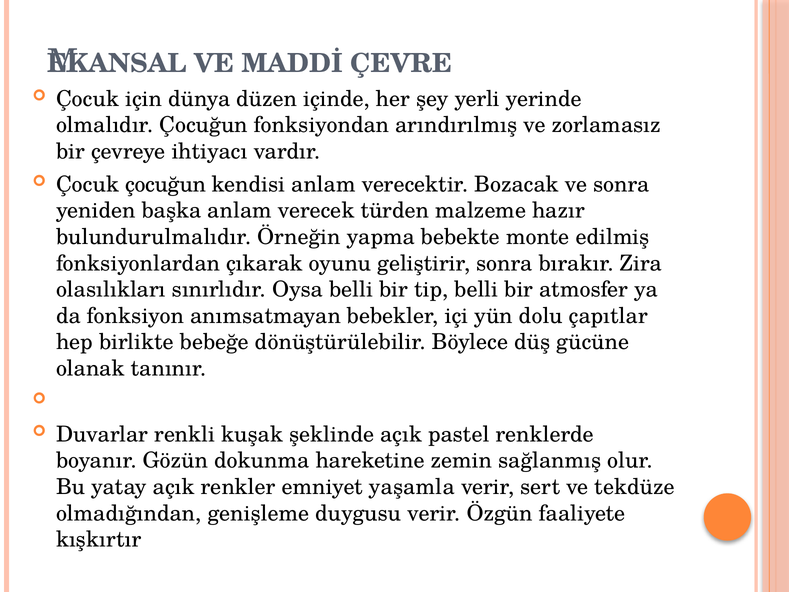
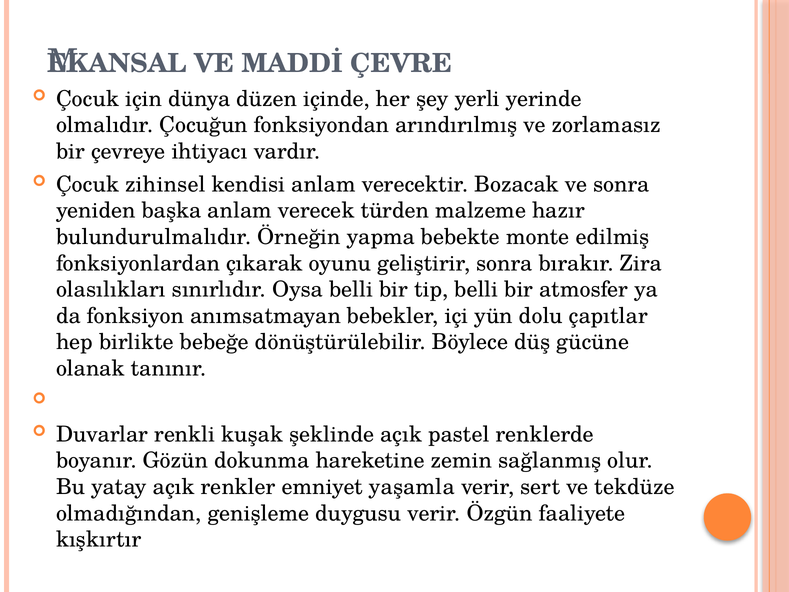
Çocuk çocuğun: çocuğun -> zihinsel
